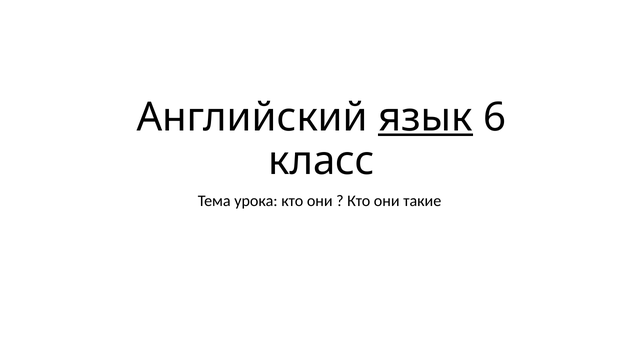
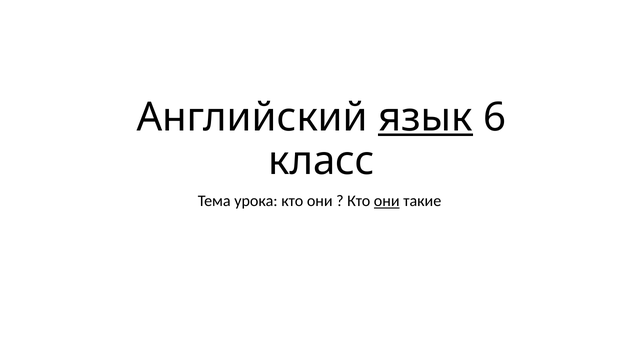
они at (387, 201) underline: none -> present
